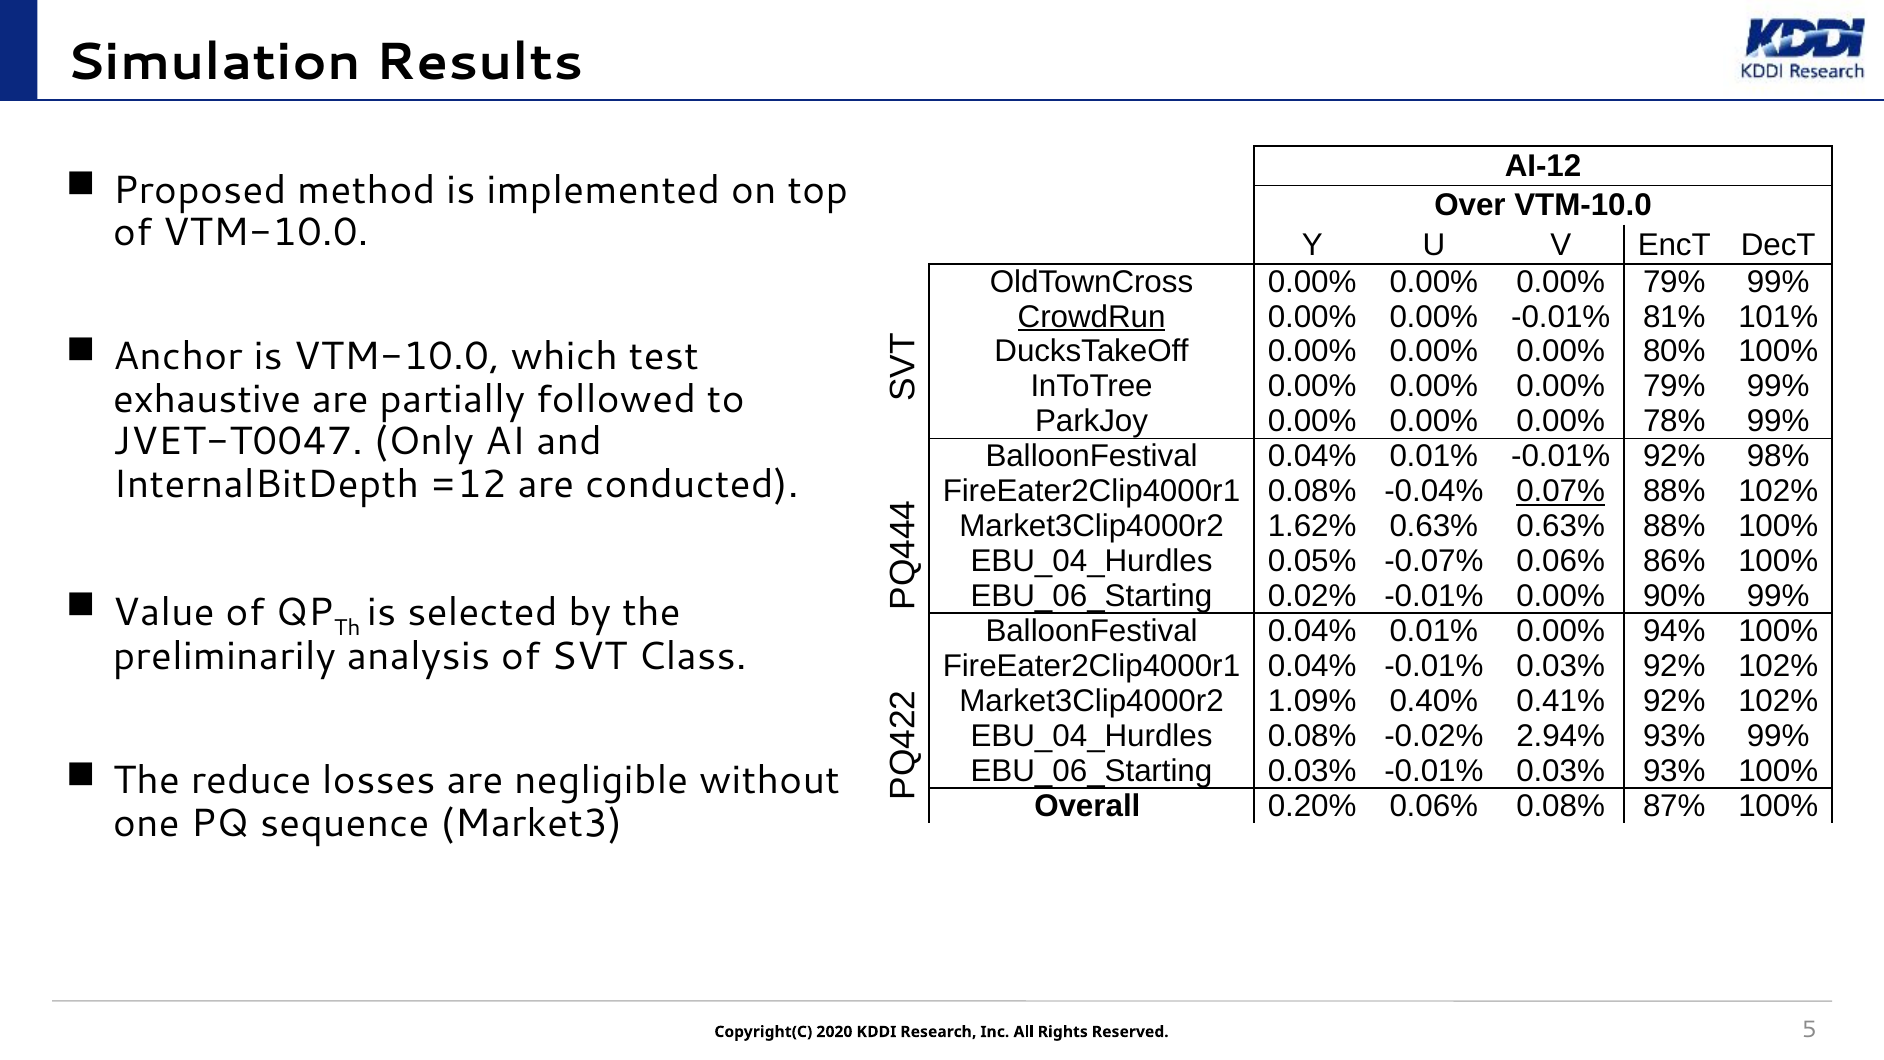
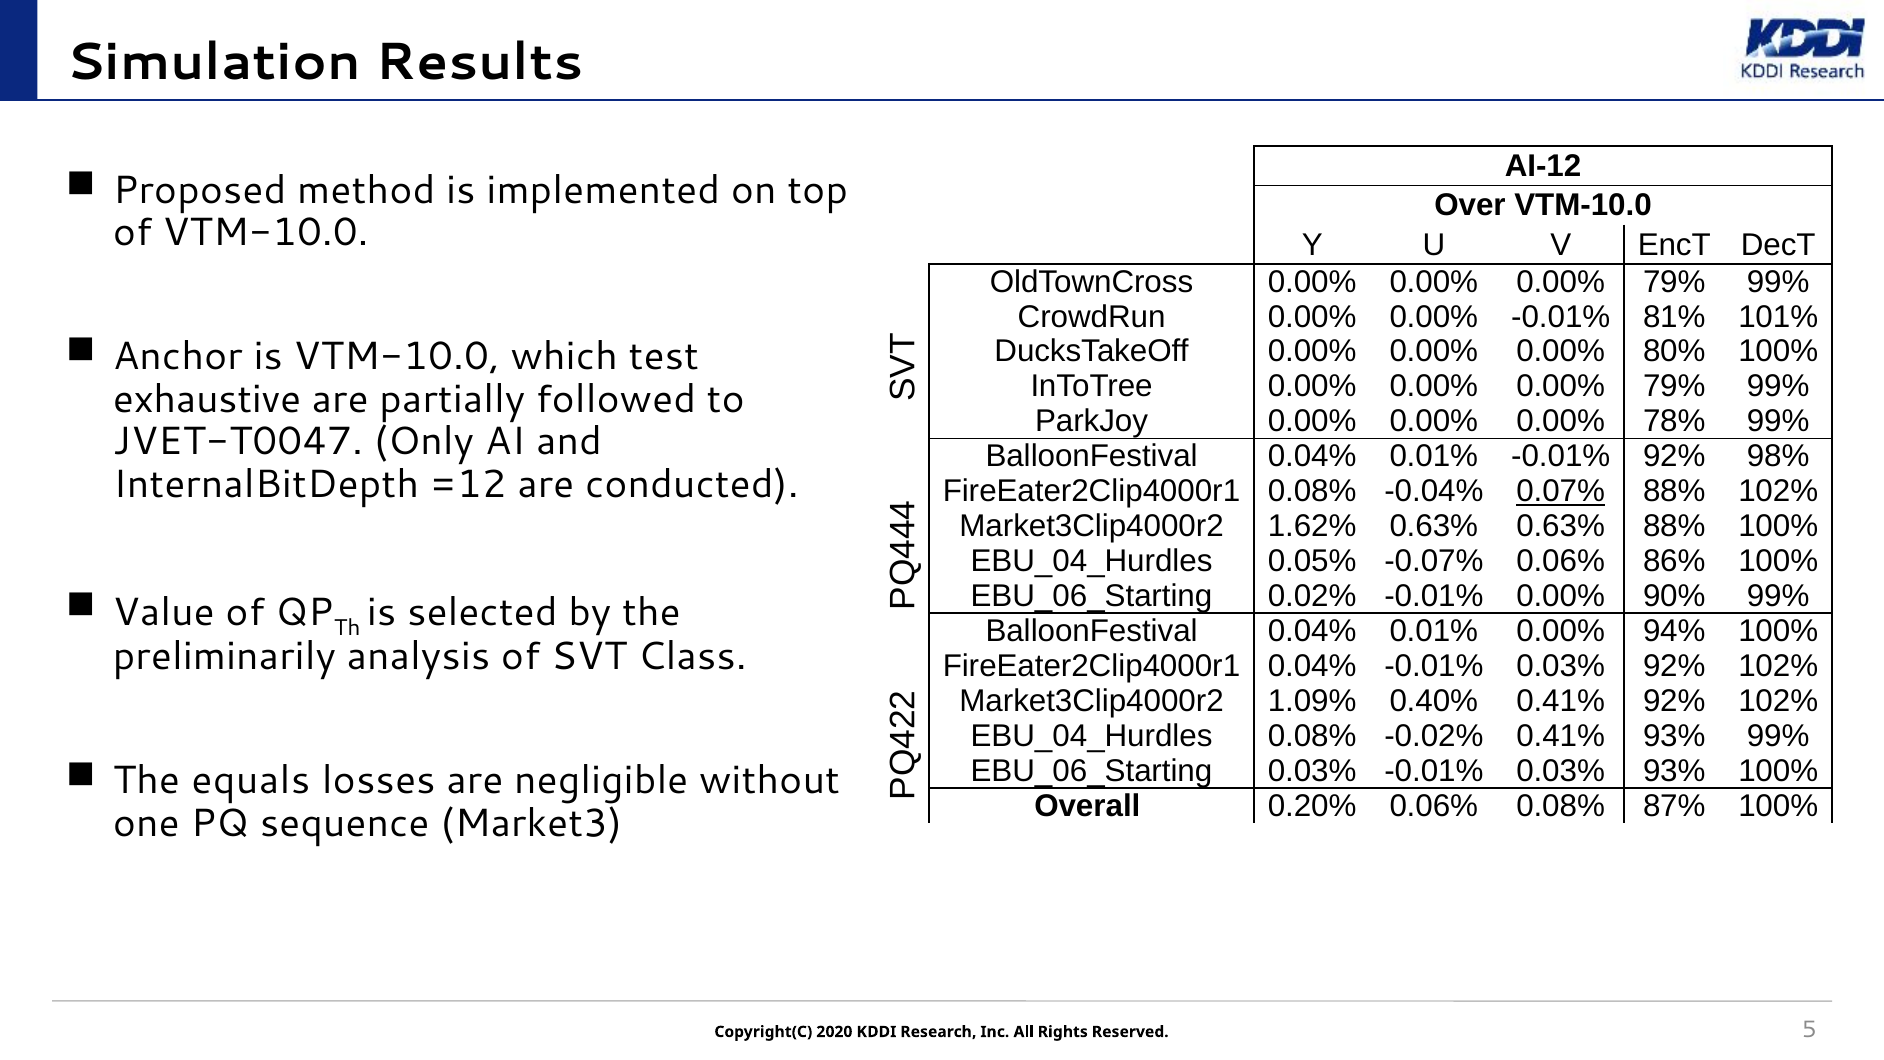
CrowdRun underline: present -> none
-0.02% 2.94%: 2.94% -> 0.41%
reduce: reduce -> equals
